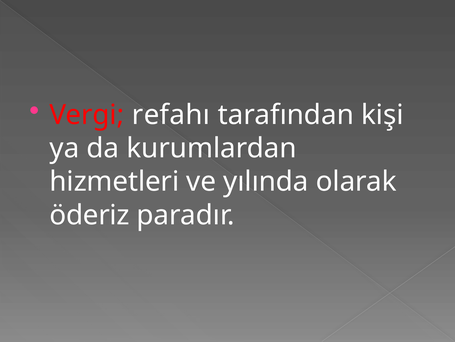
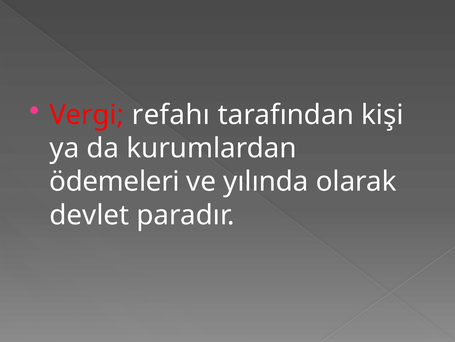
hizmetleri: hizmetleri -> ödemeleri
öderiz: öderiz -> devlet
